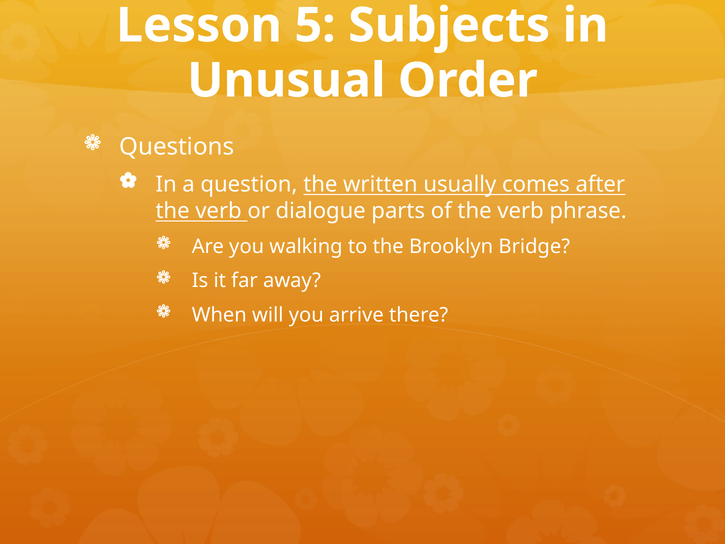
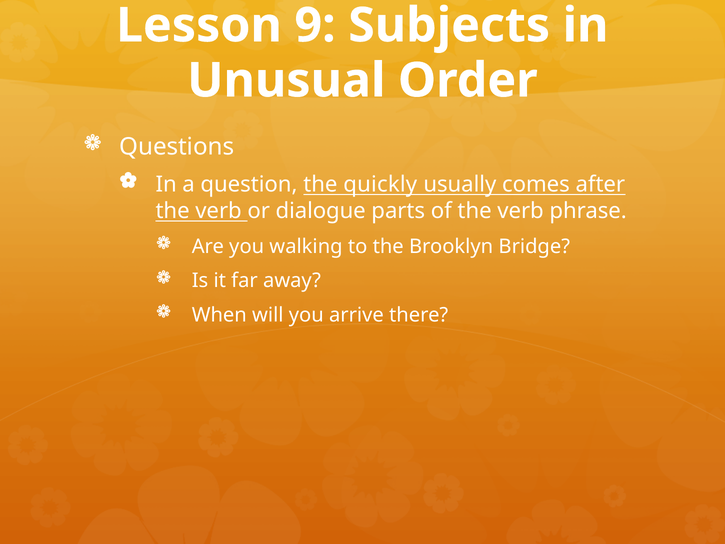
5: 5 -> 9
written: written -> quickly
